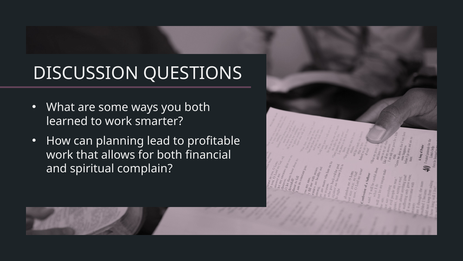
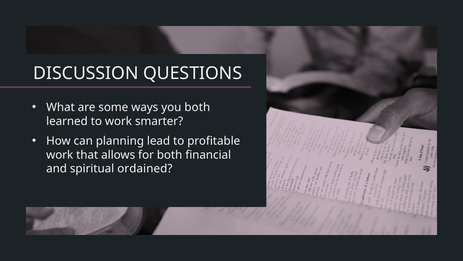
complain: complain -> ordained
